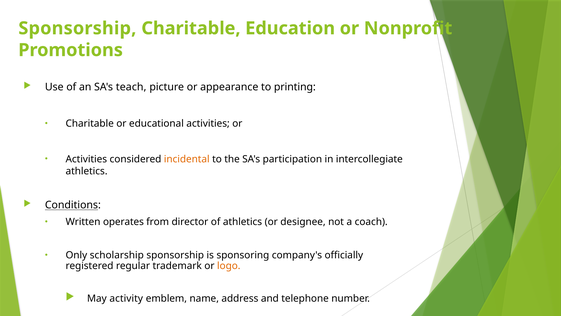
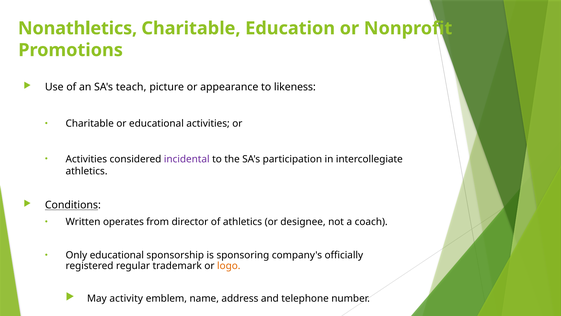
Sponsorship at (77, 28): Sponsorship -> Nonathletics
printing: printing -> likeness
incidental colour: orange -> purple
Only scholarship: scholarship -> educational
